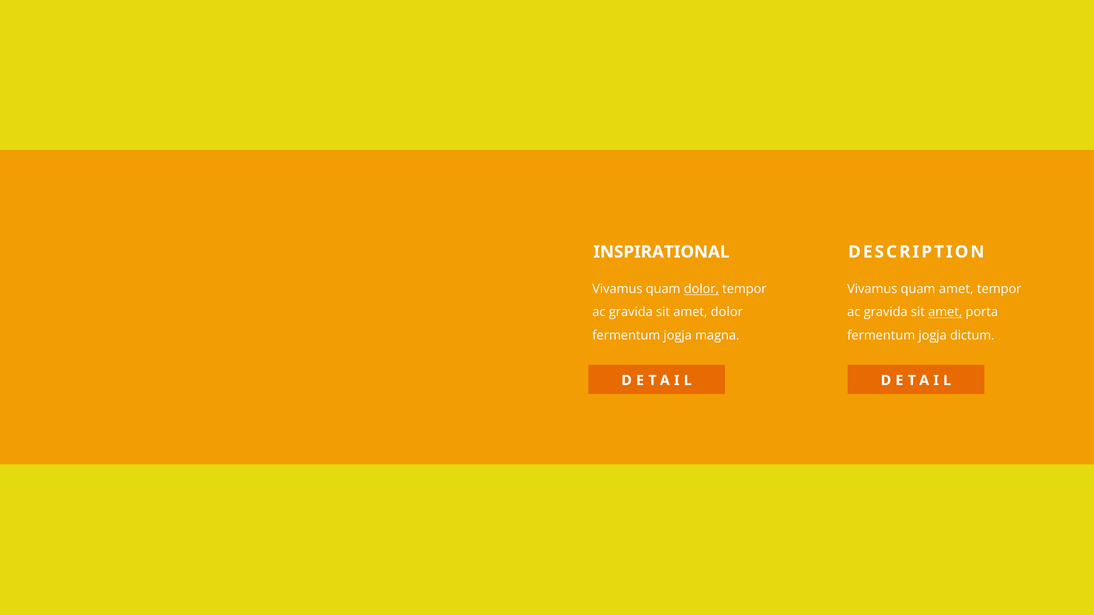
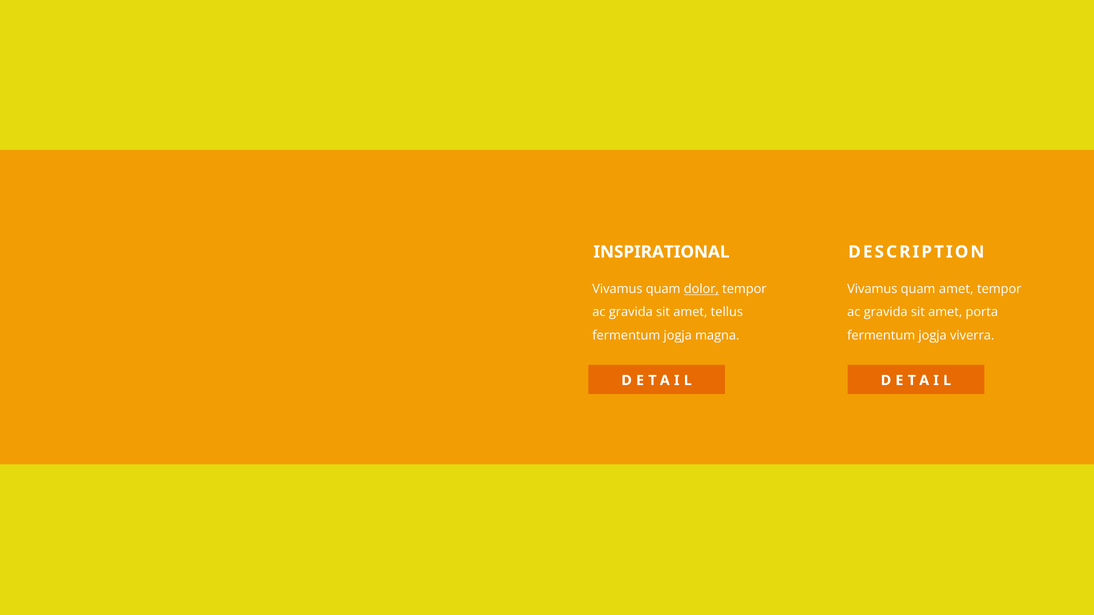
amet dolor: dolor -> tellus
amet at (945, 312) underline: present -> none
dictum: dictum -> viverra
